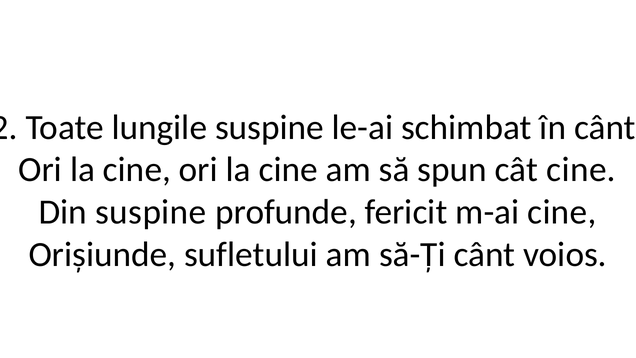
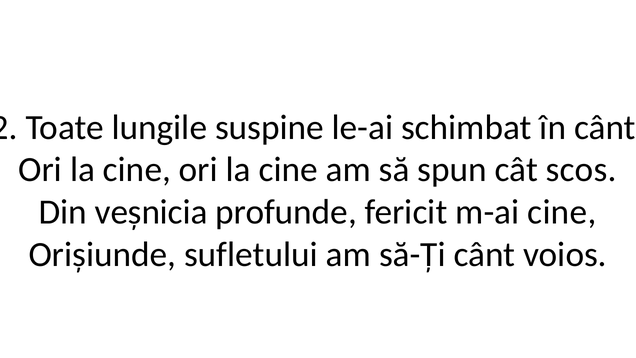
cât cine: cine -> scos
Din suspine: suspine -> veșnicia
